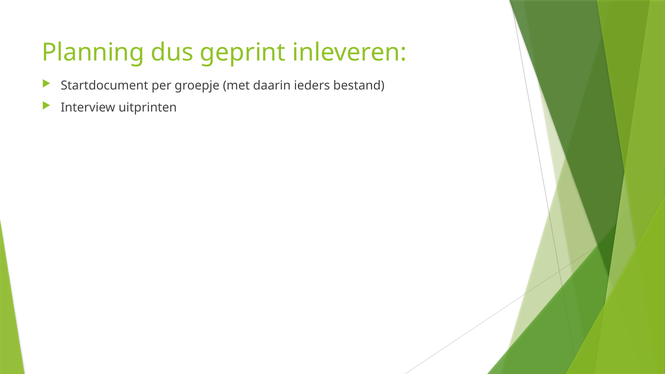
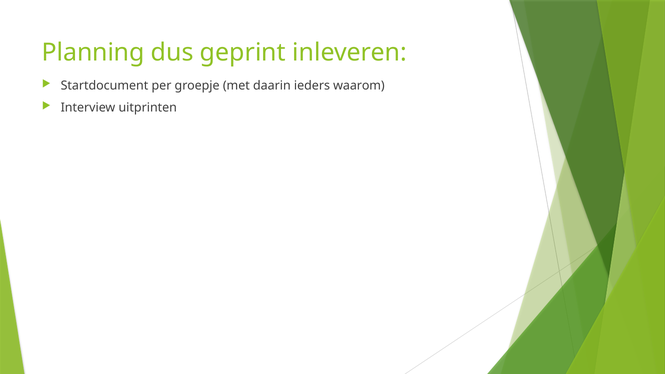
bestand: bestand -> waarom
